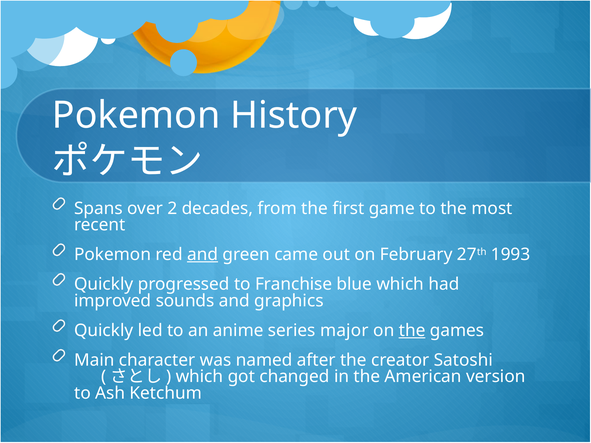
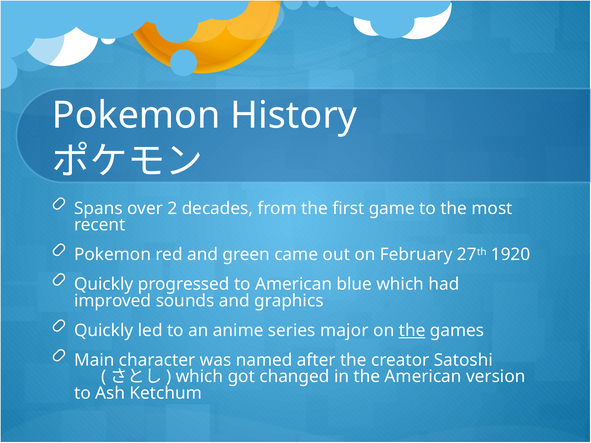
and at (203, 255) underline: present -> none
1993: 1993 -> 1920
to Franchise: Franchise -> American
